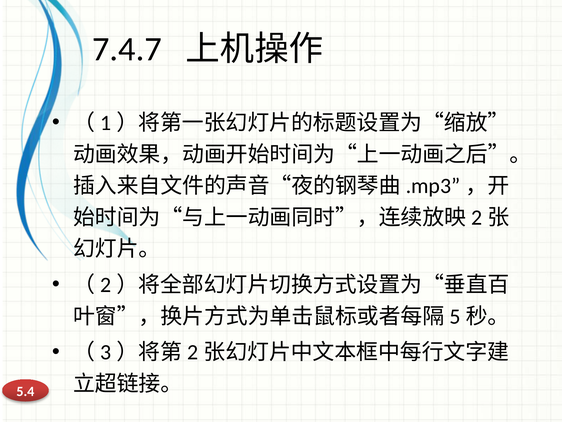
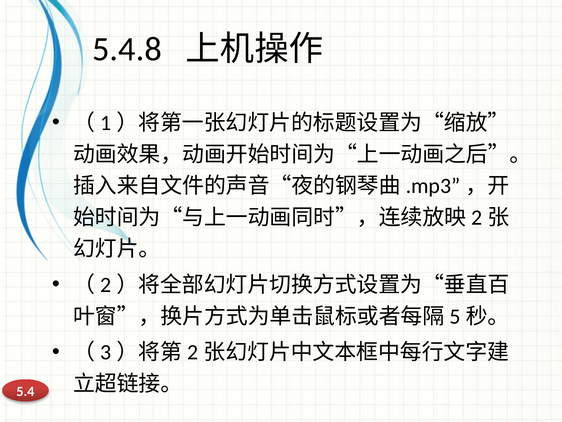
7.4.7: 7.4.7 -> 5.4.8
